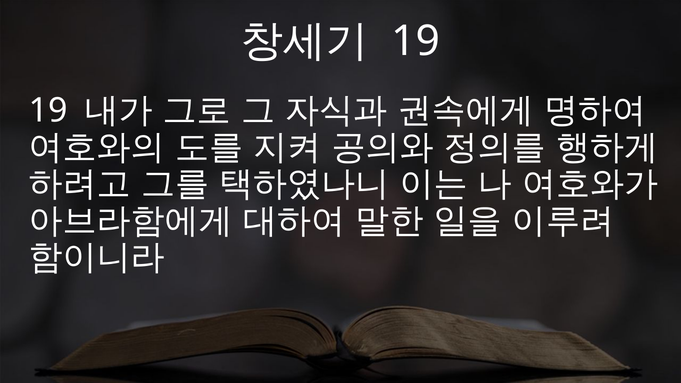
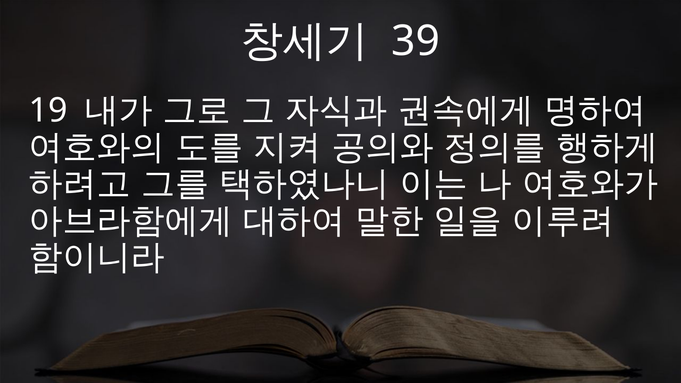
19 at (416, 41): 19 -> 39
